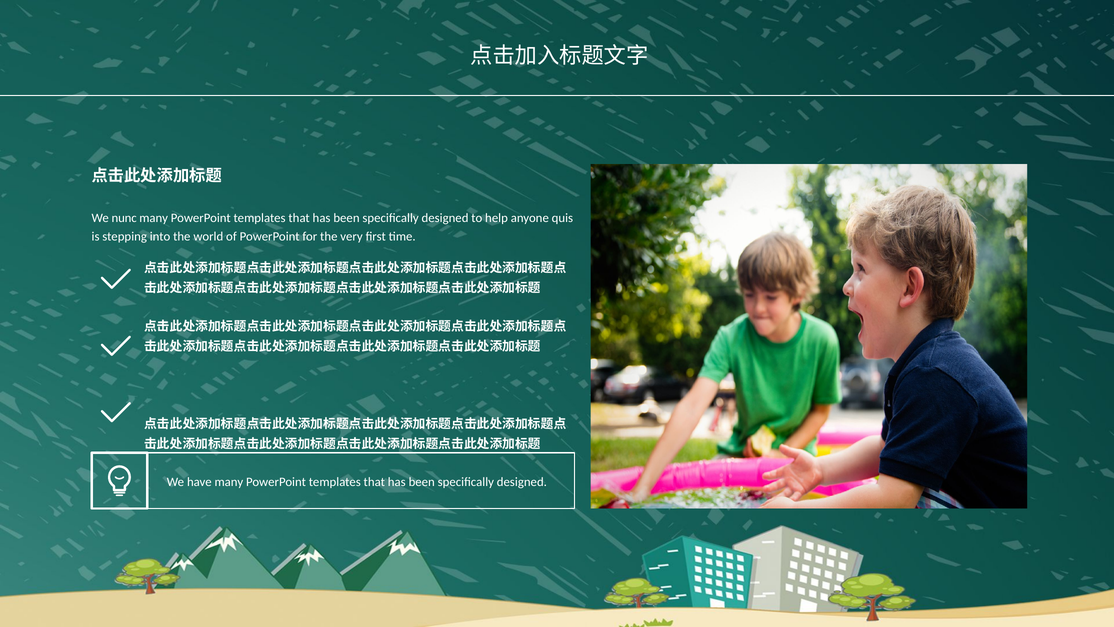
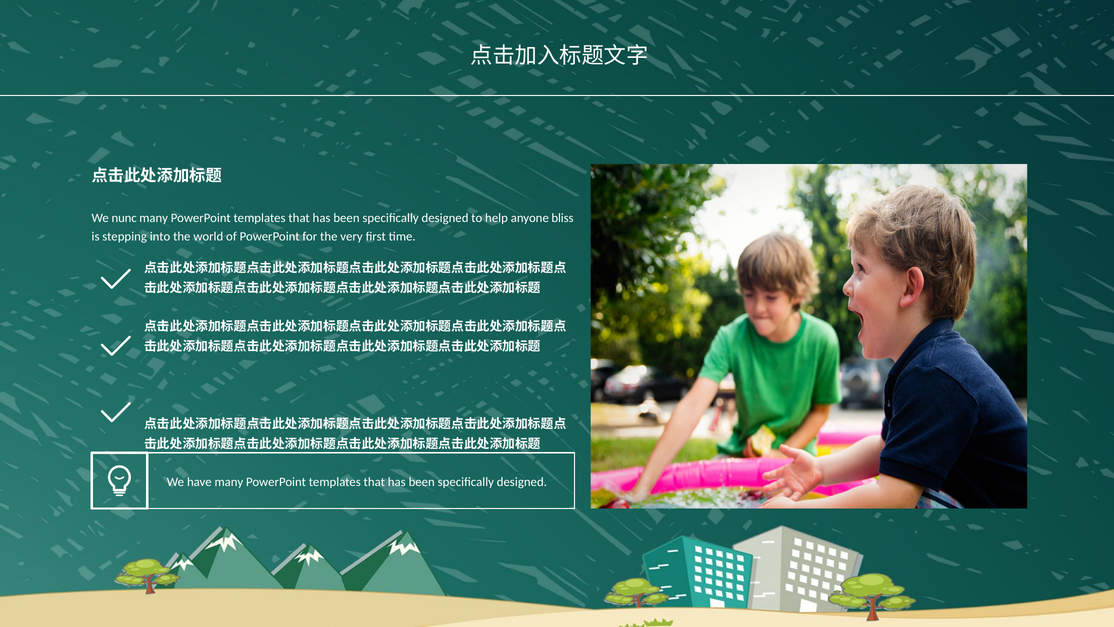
quis: quis -> bliss
